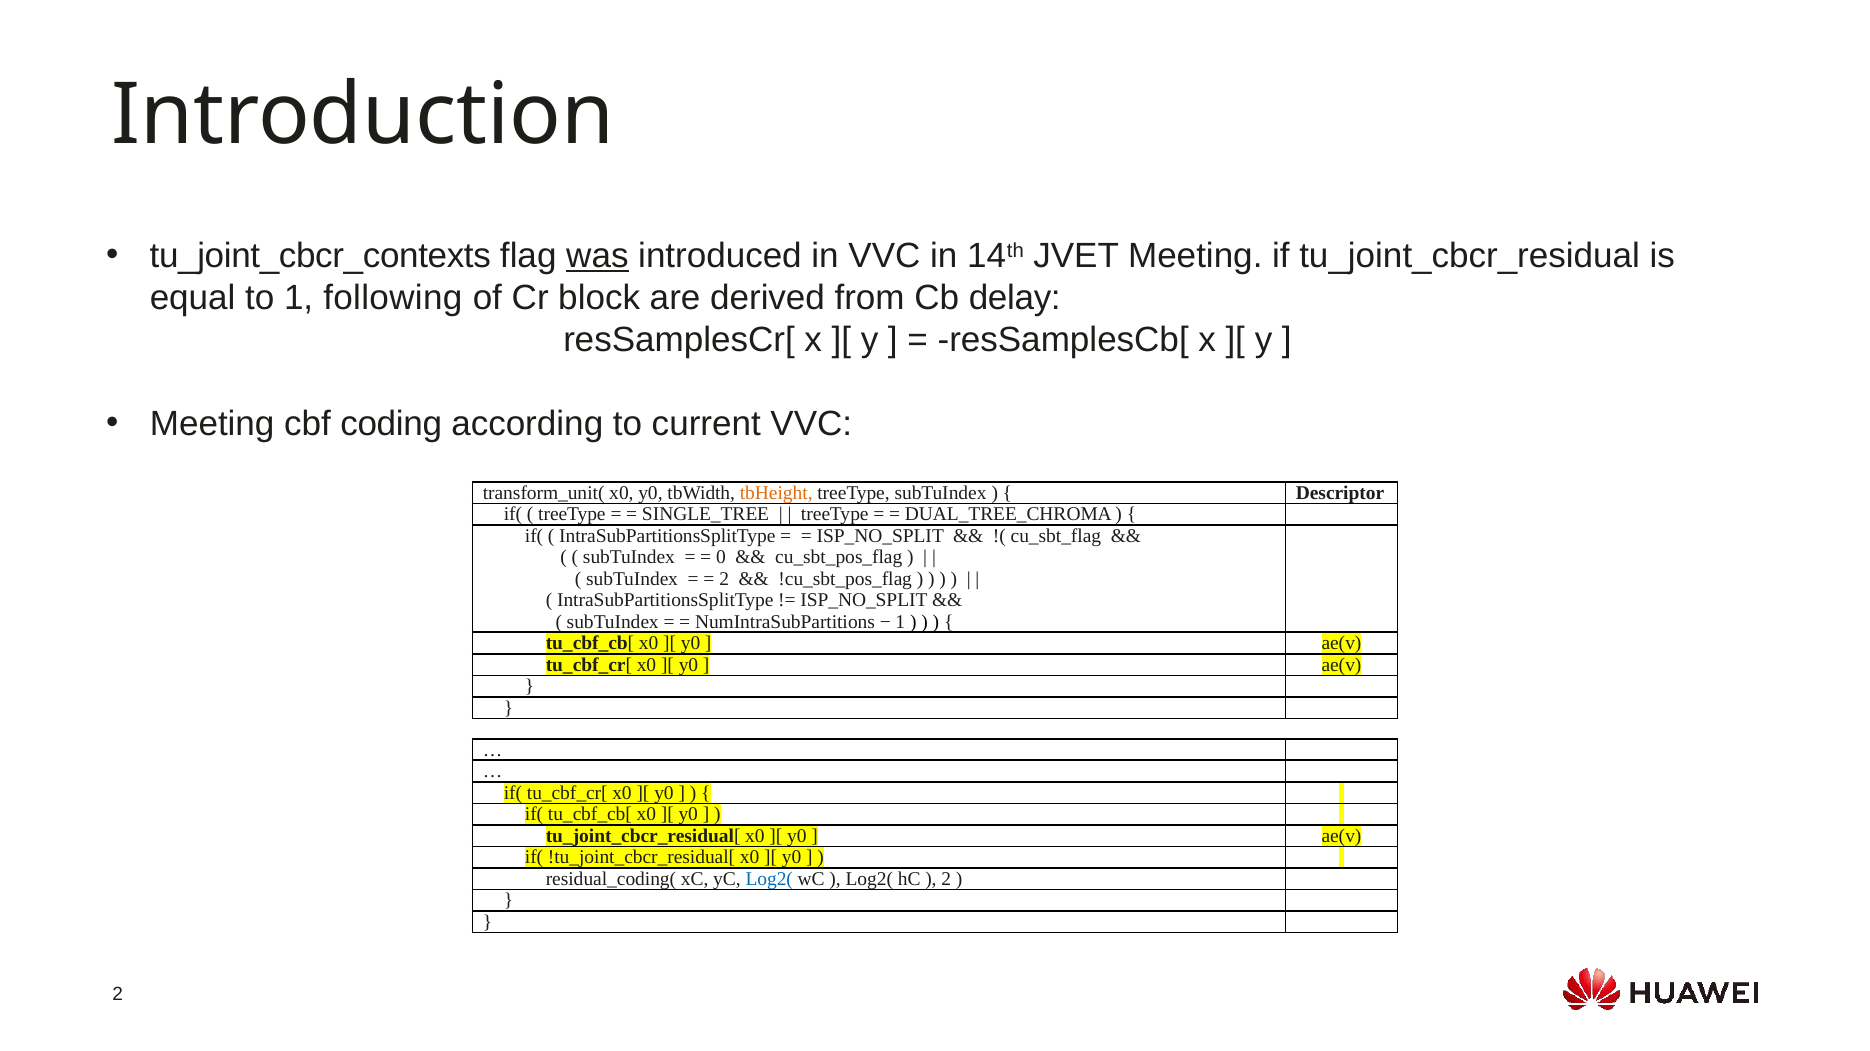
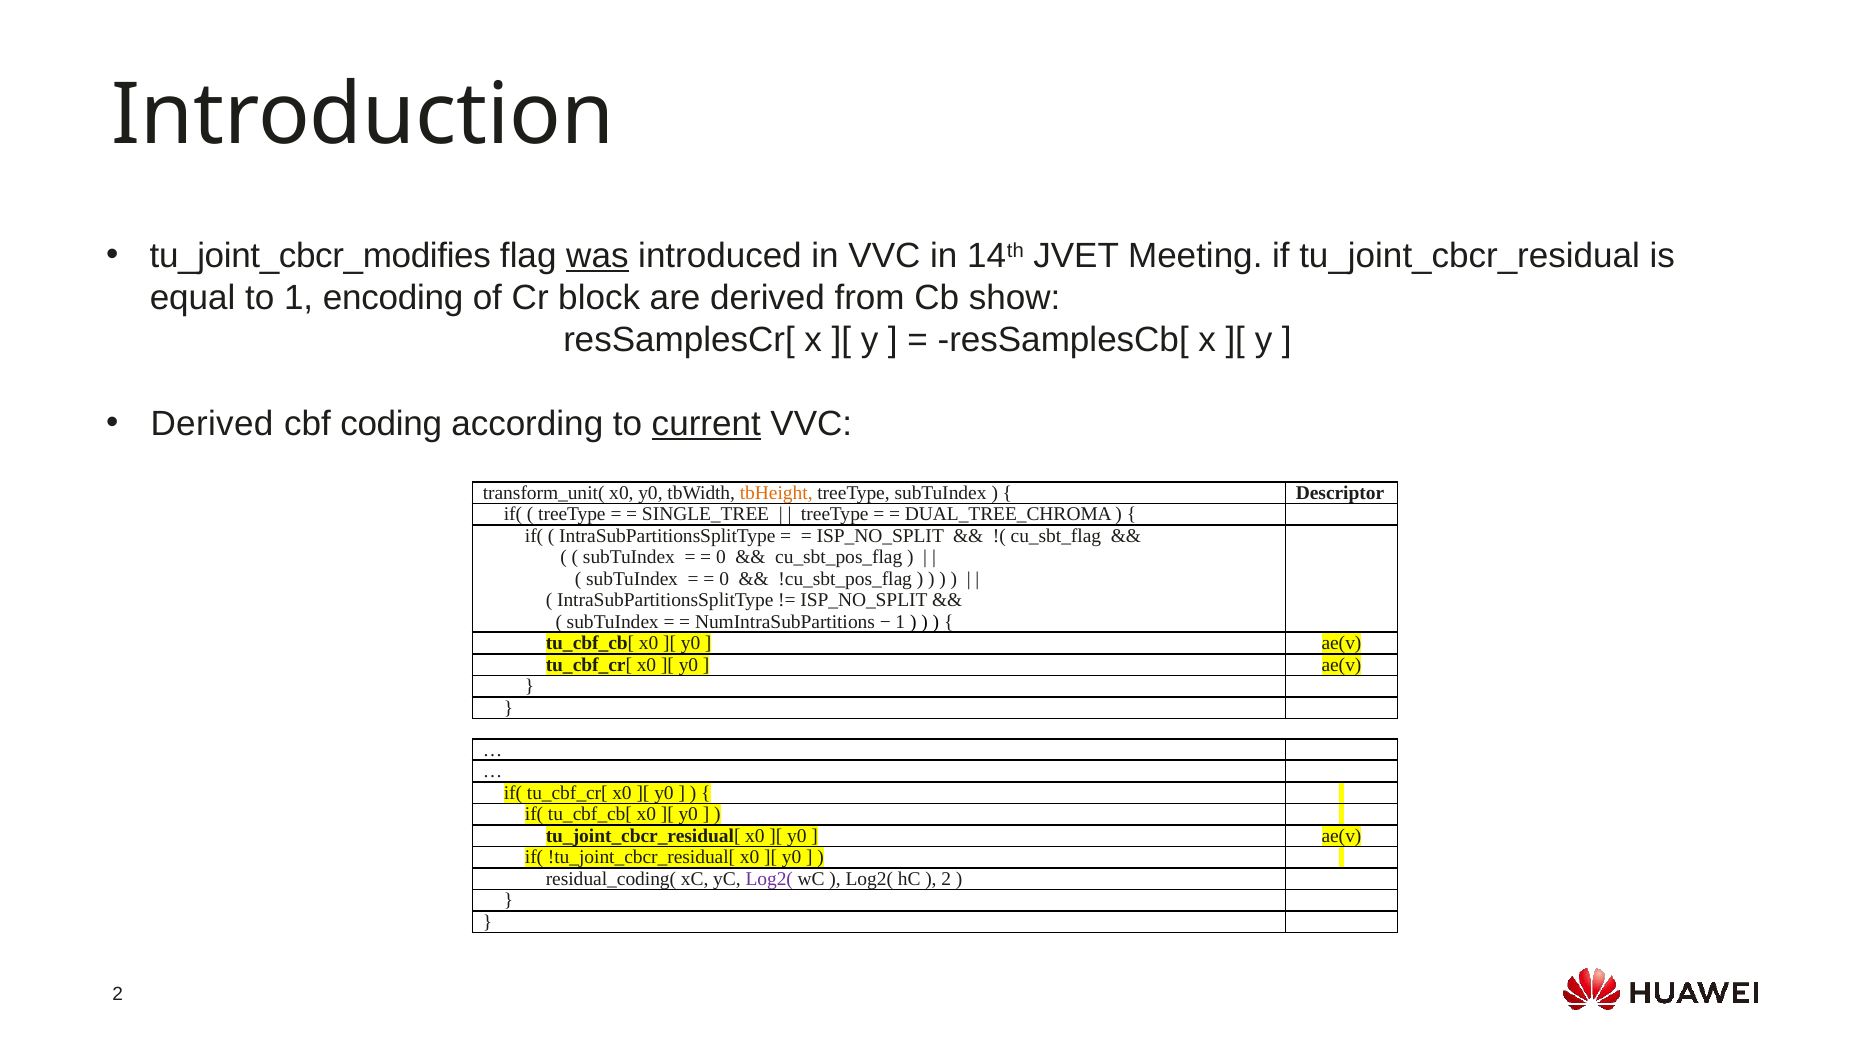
tu_joint_cbcr_contexts: tu_joint_cbcr_contexts -> tu_joint_cbcr_modifies
following: following -> encoding
delay: delay -> show
Meeting at (212, 424): Meeting -> Derived
current underline: none -> present
2 at (724, 579): 2 -> 0
Log2( at (769, 879) colour: blue -> purple
